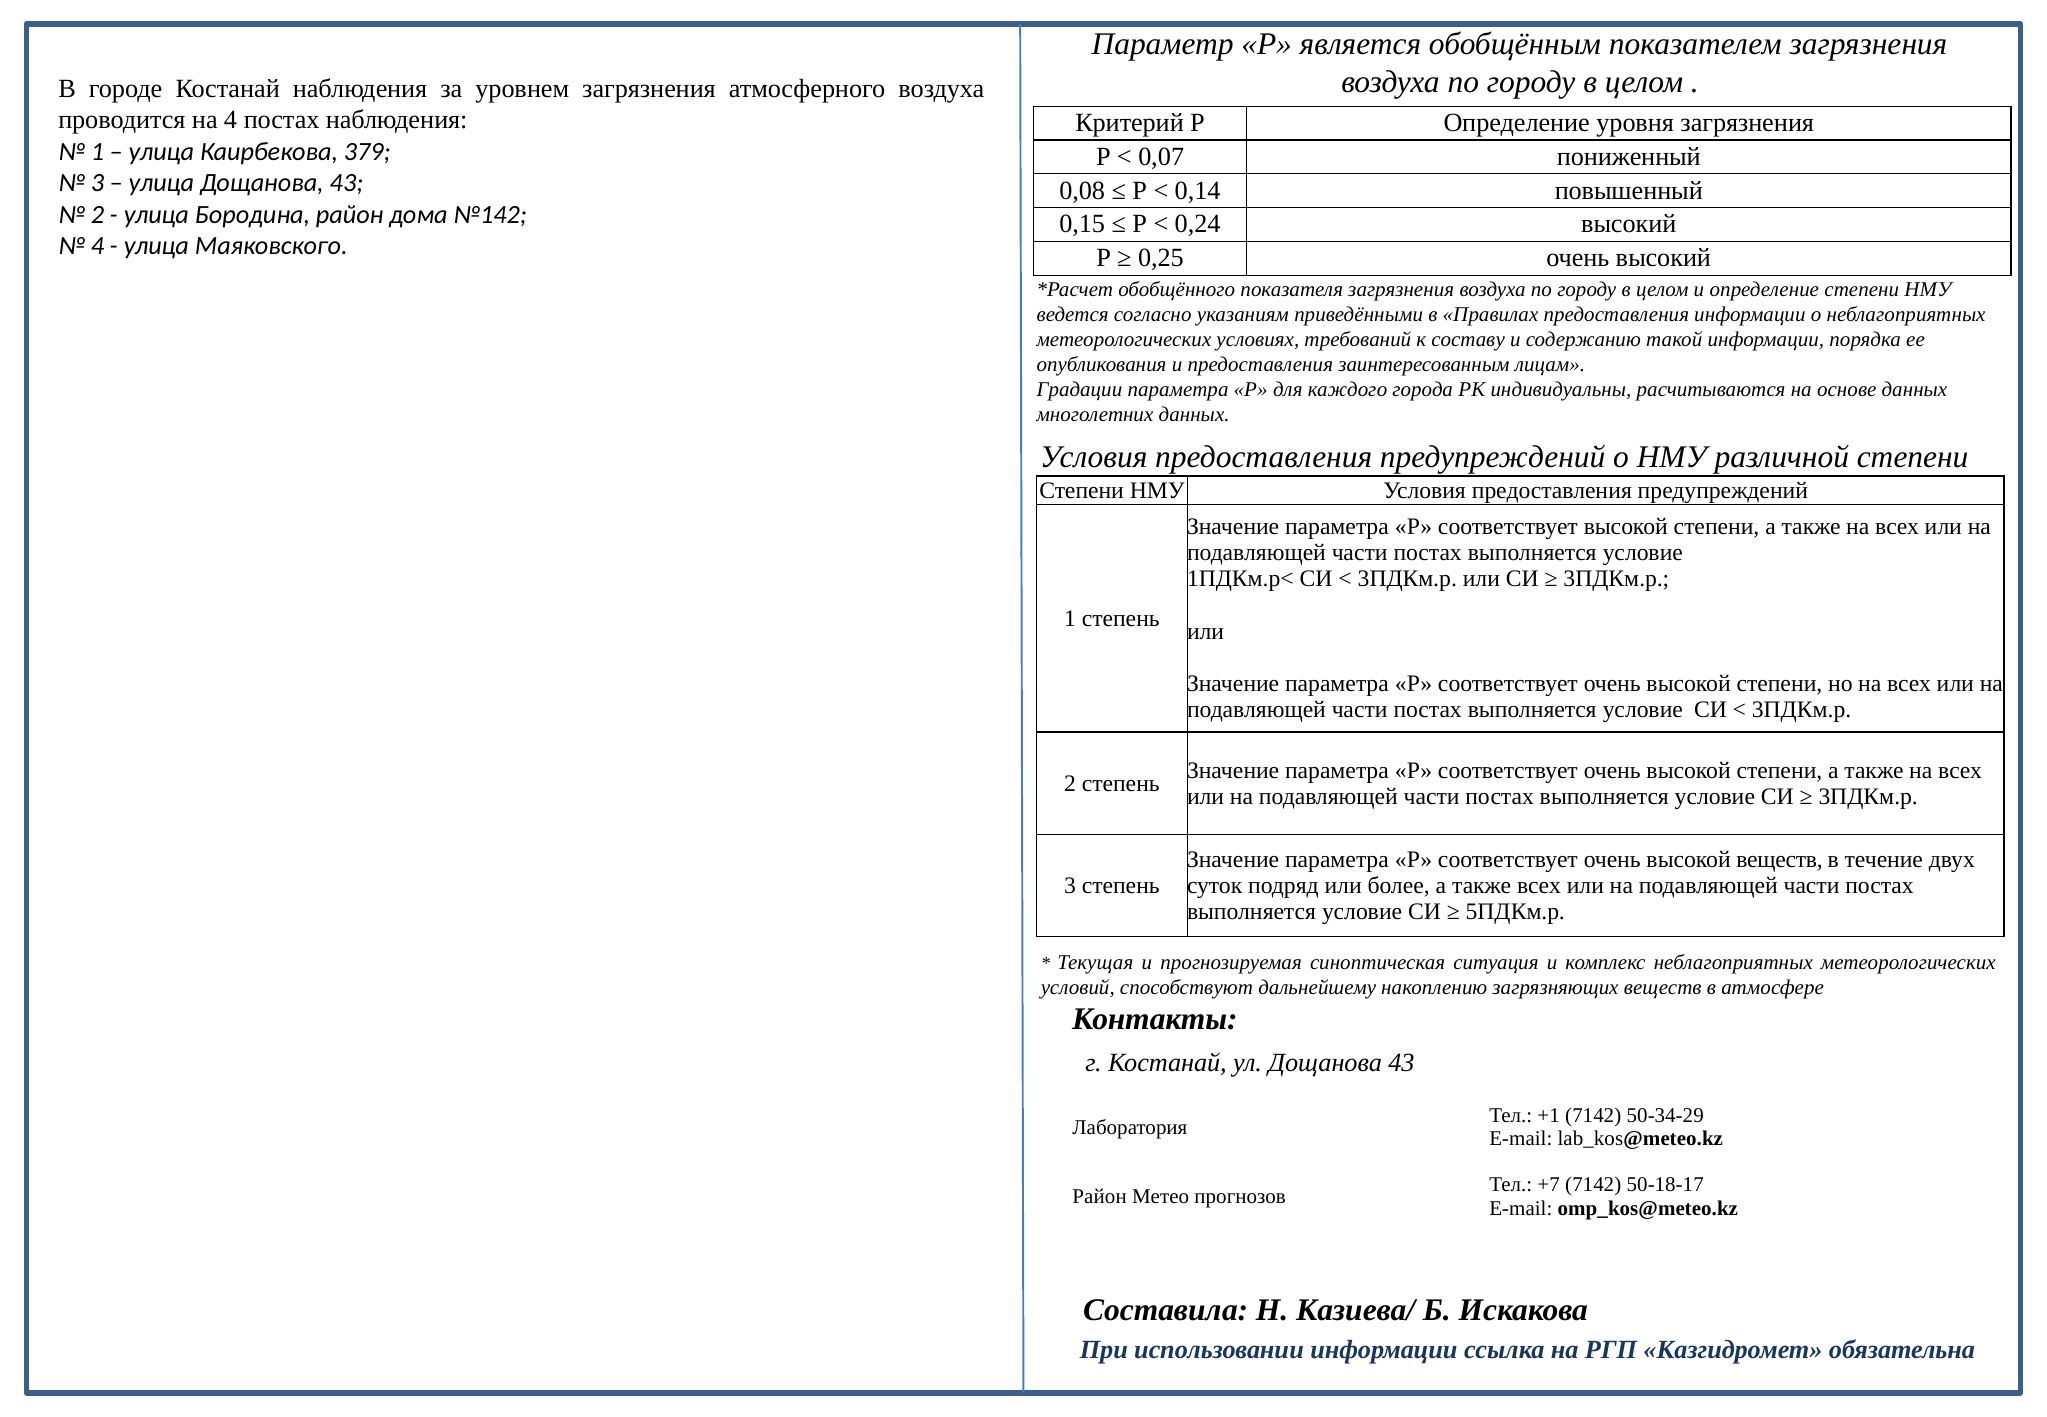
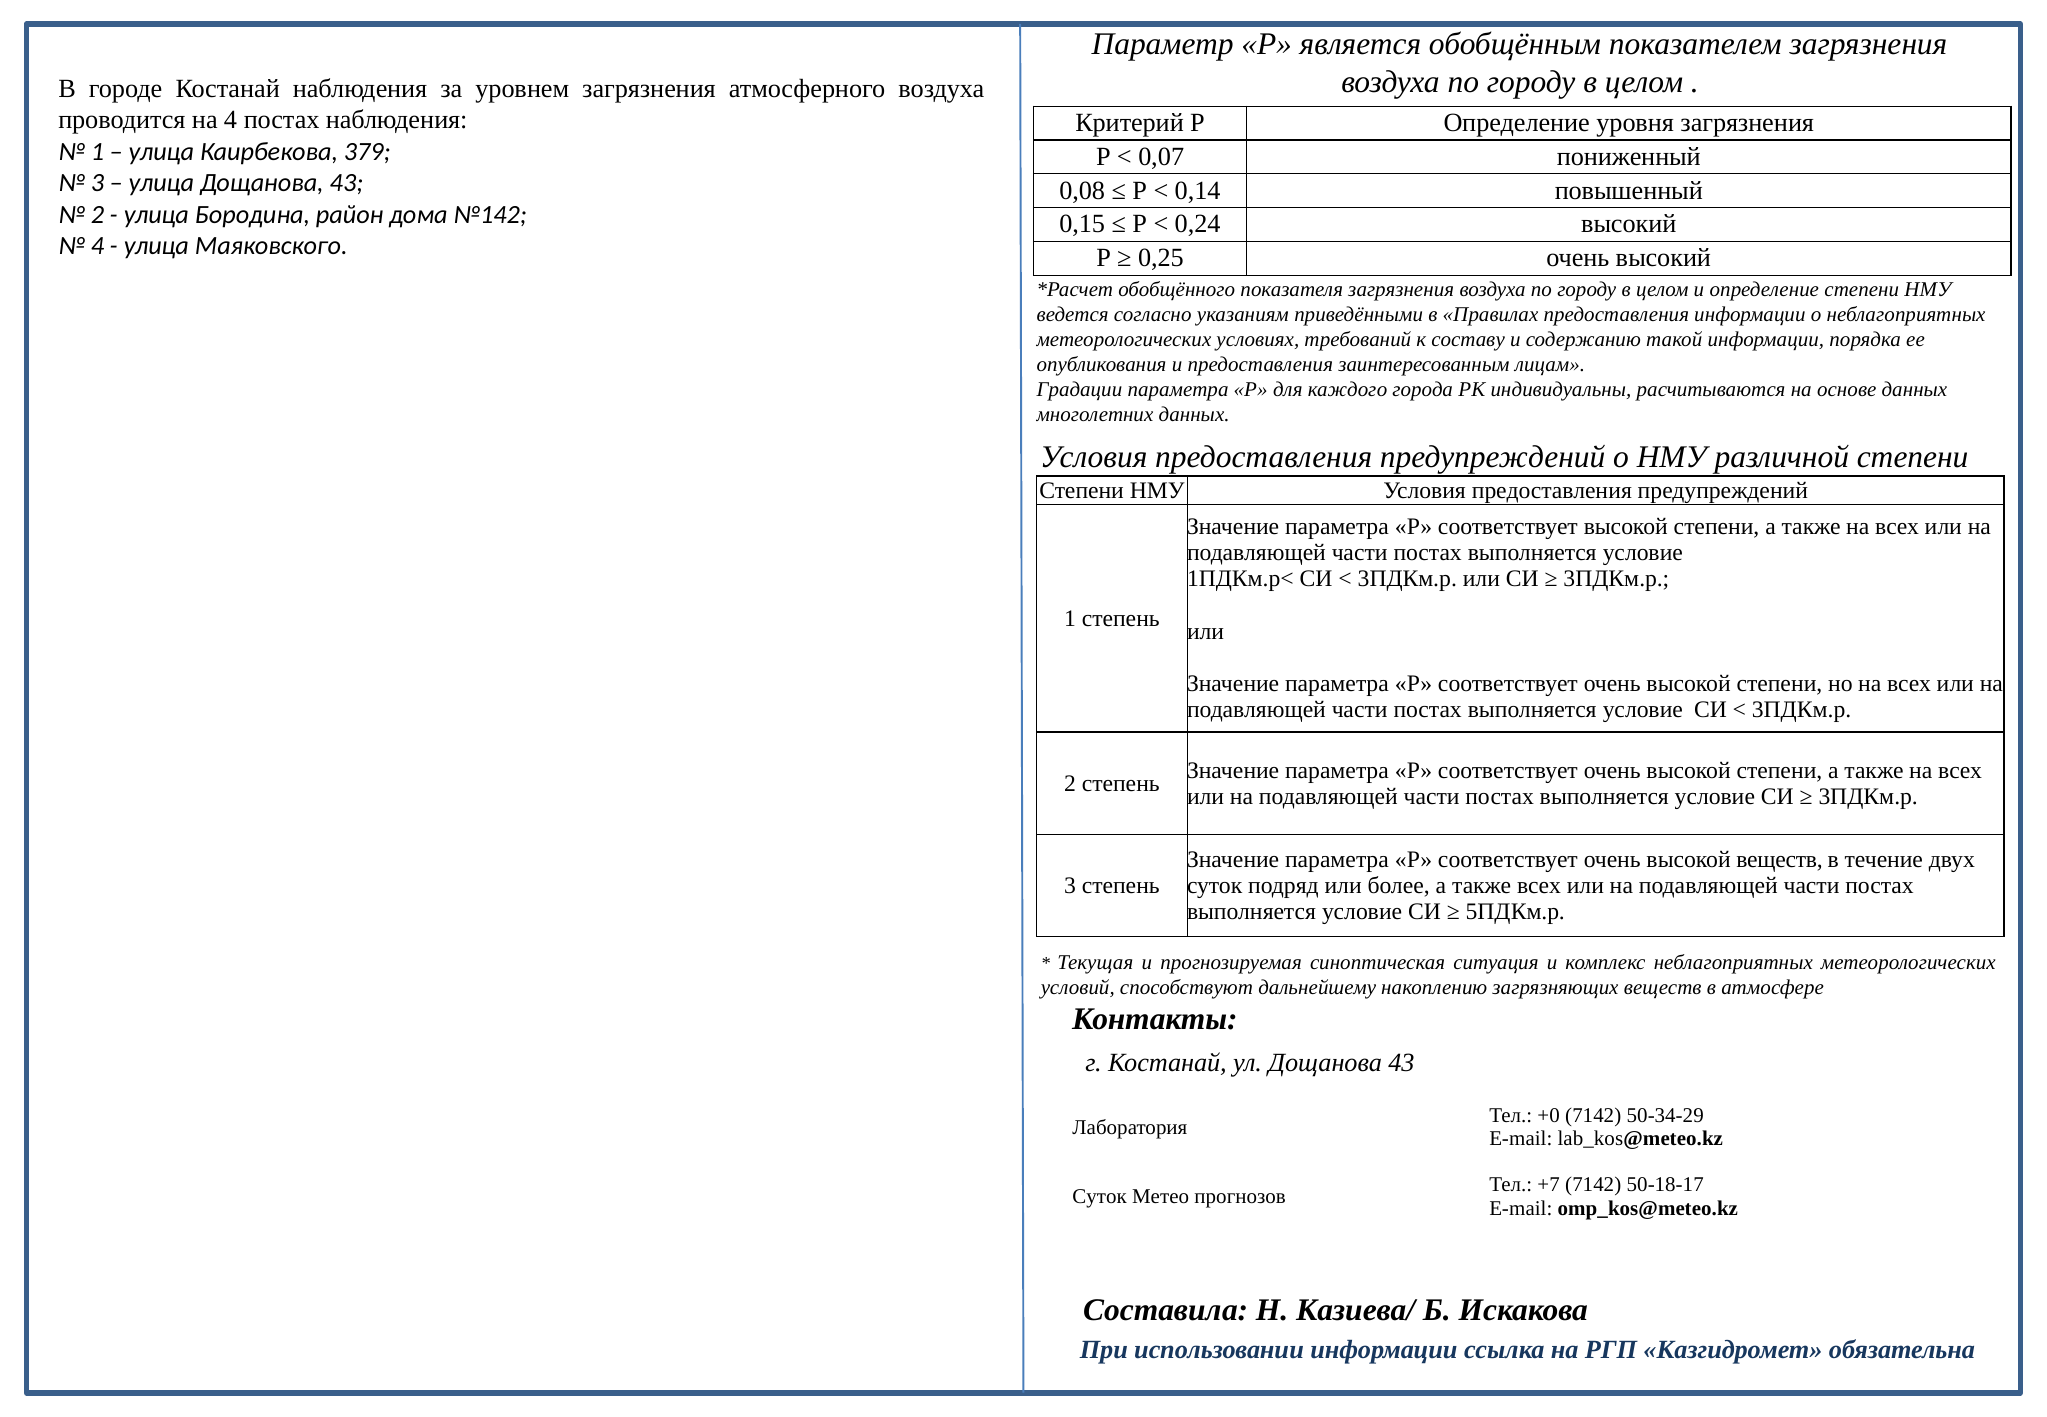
+1: +1 -> +0
Район at (1100, 1197): Район -> Суток
